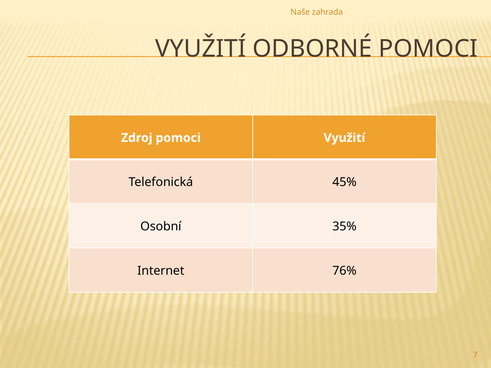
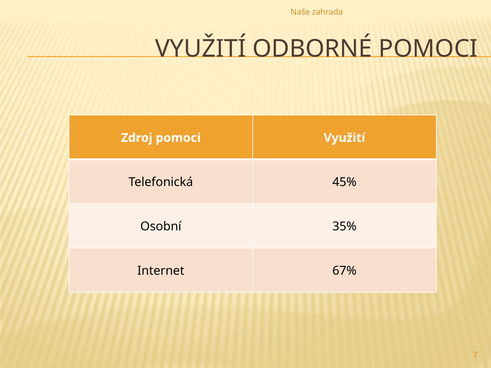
76%: 76% -> 67%
